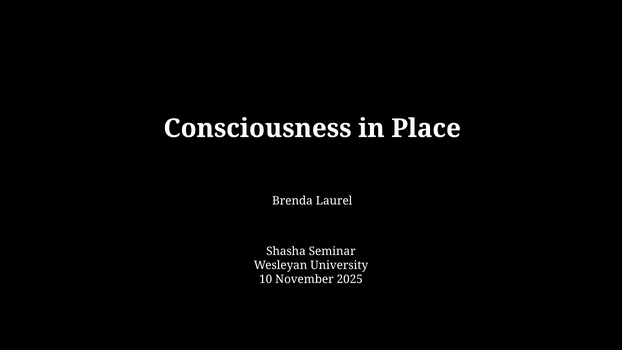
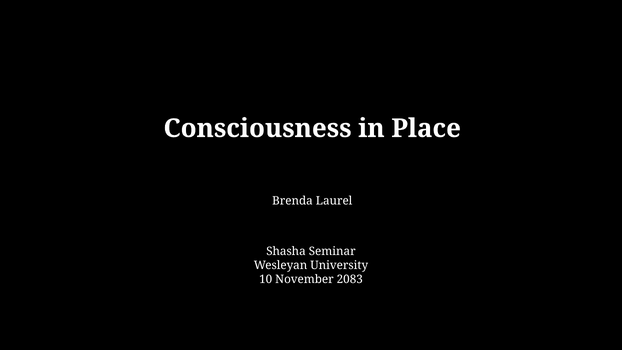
2025: 2025 -> 2083
